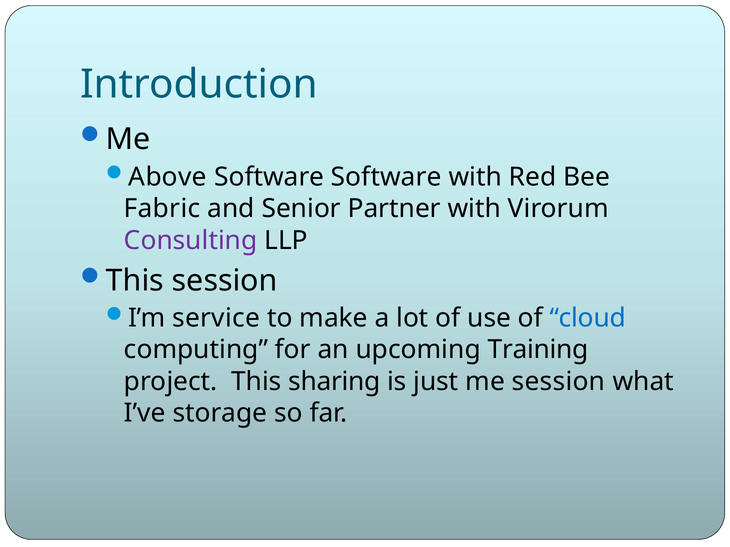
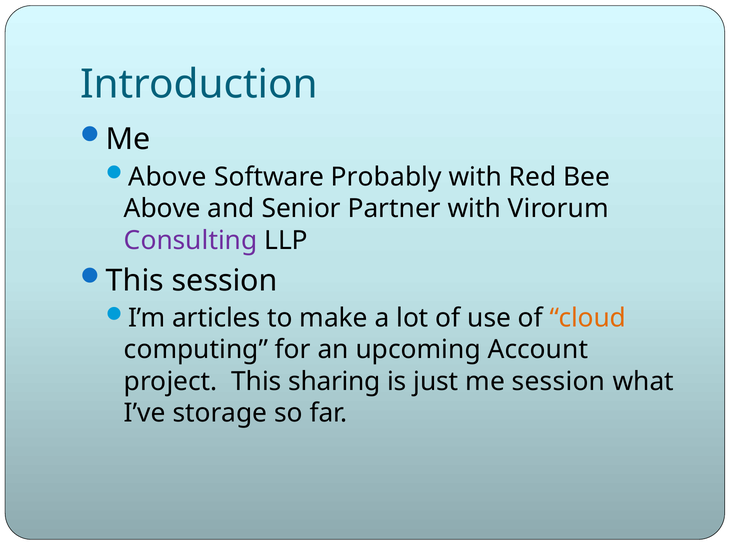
Software Software: Software -> Probably
Fabric at (162, 209): Fabric -> Above
service: service -> articles
cloud colour: blue -> orange
Training: Training -> Account
